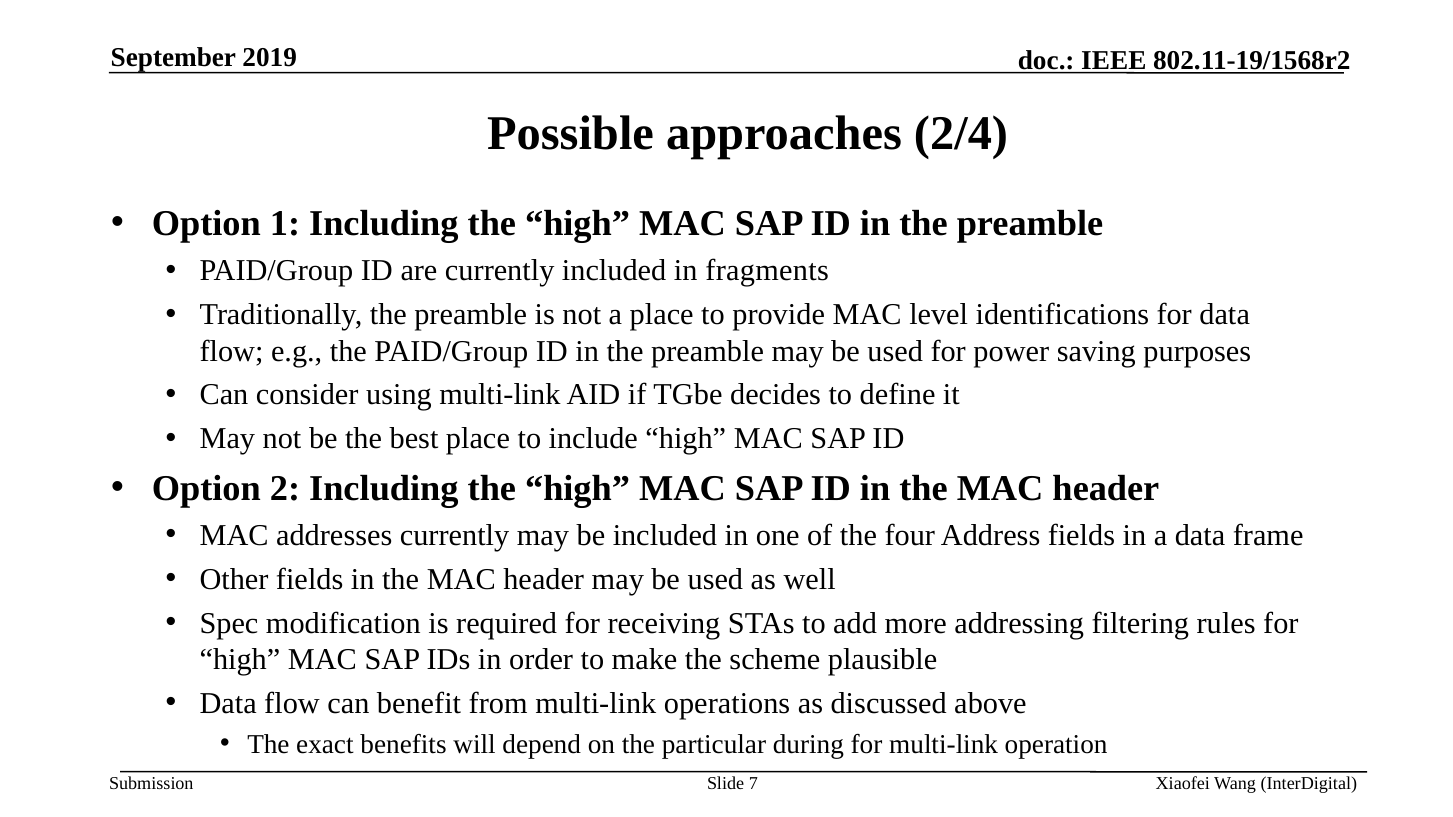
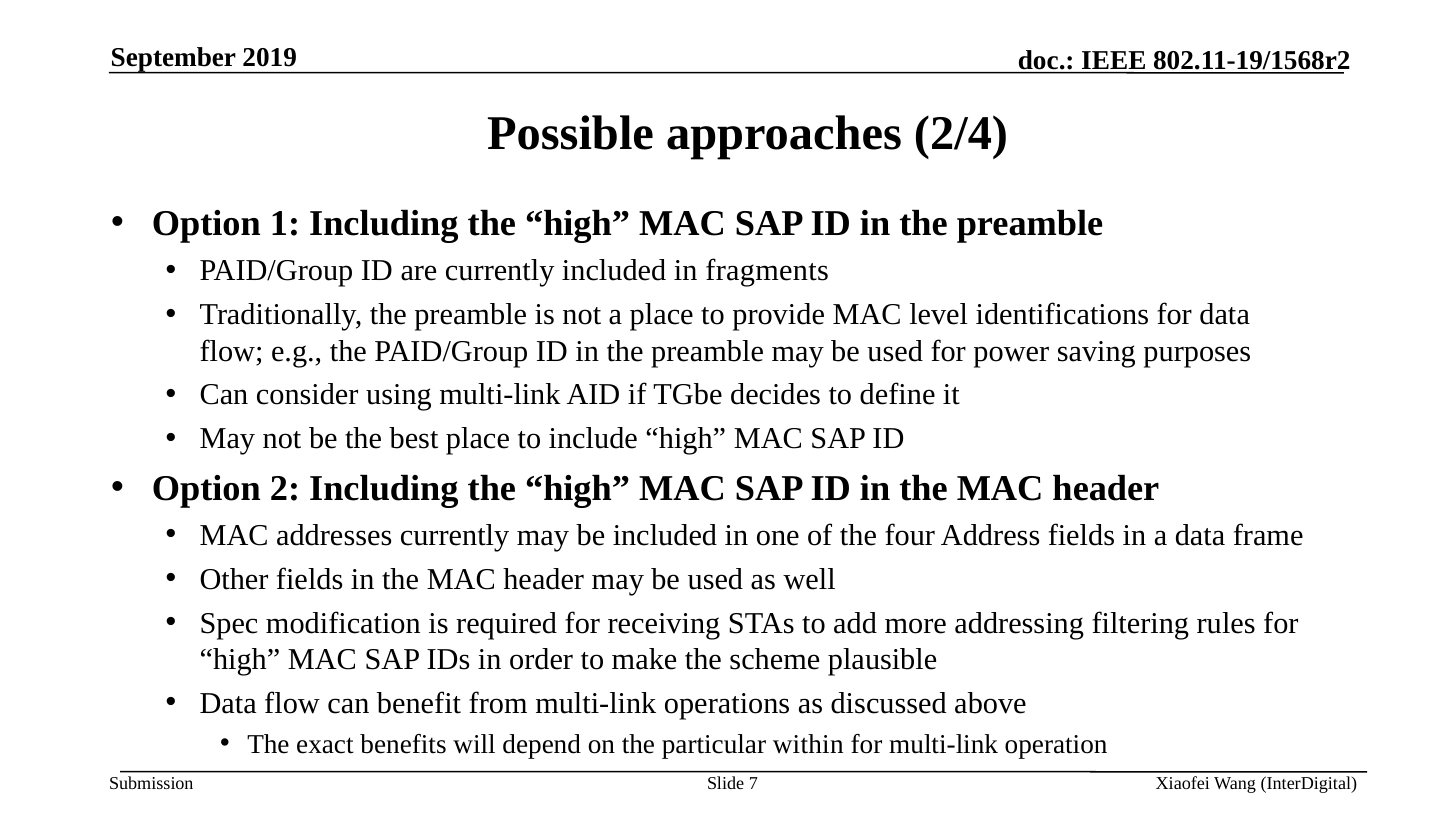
during: during -> within
